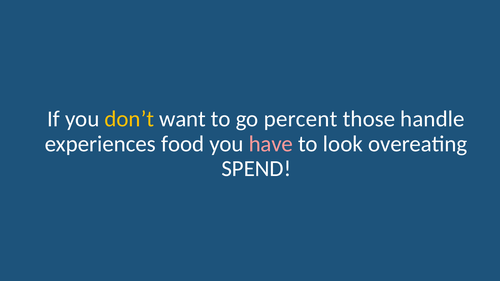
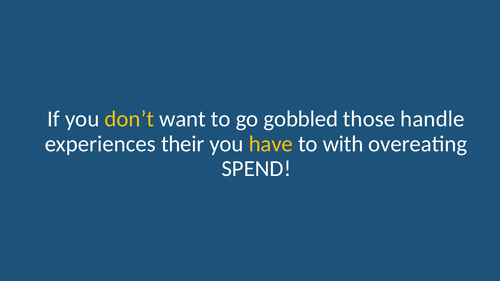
percent: percent -> gobbled
food: food -> their
have colour: pink -> yellow
look: look -> with
